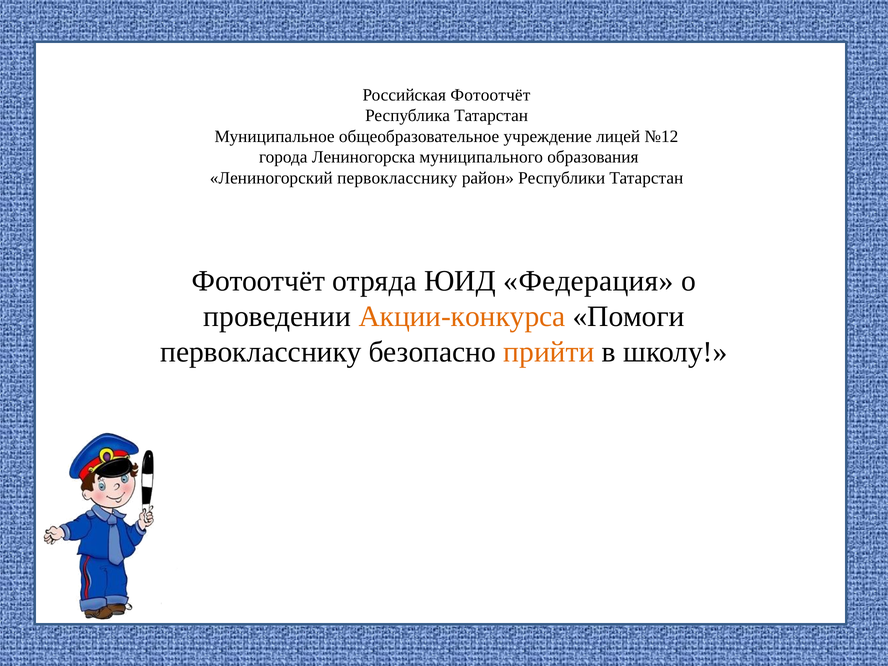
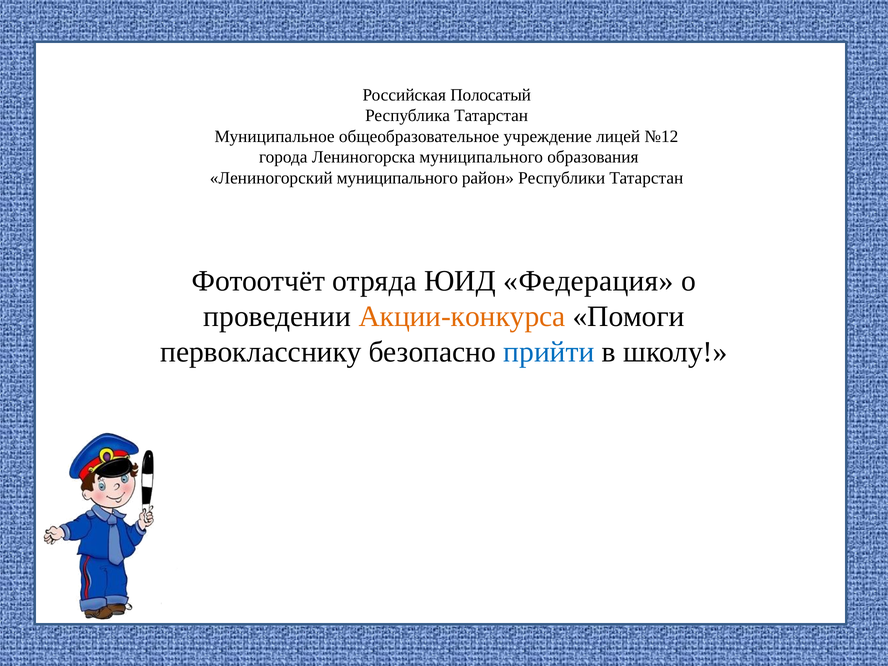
Российская Фотоотчёт: Фотоотчёт -> Полосатый
Лениногорский первокласснику: первокласснику -> муниципального
прийти colour: orange -> blue
